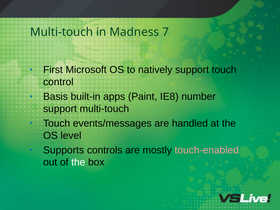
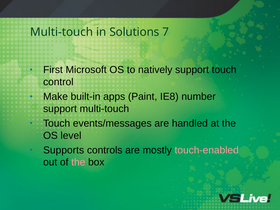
Madness: Madness -> Solutions
Basis: Basis -> Make
the at (78, 162) colour: white -> pink
